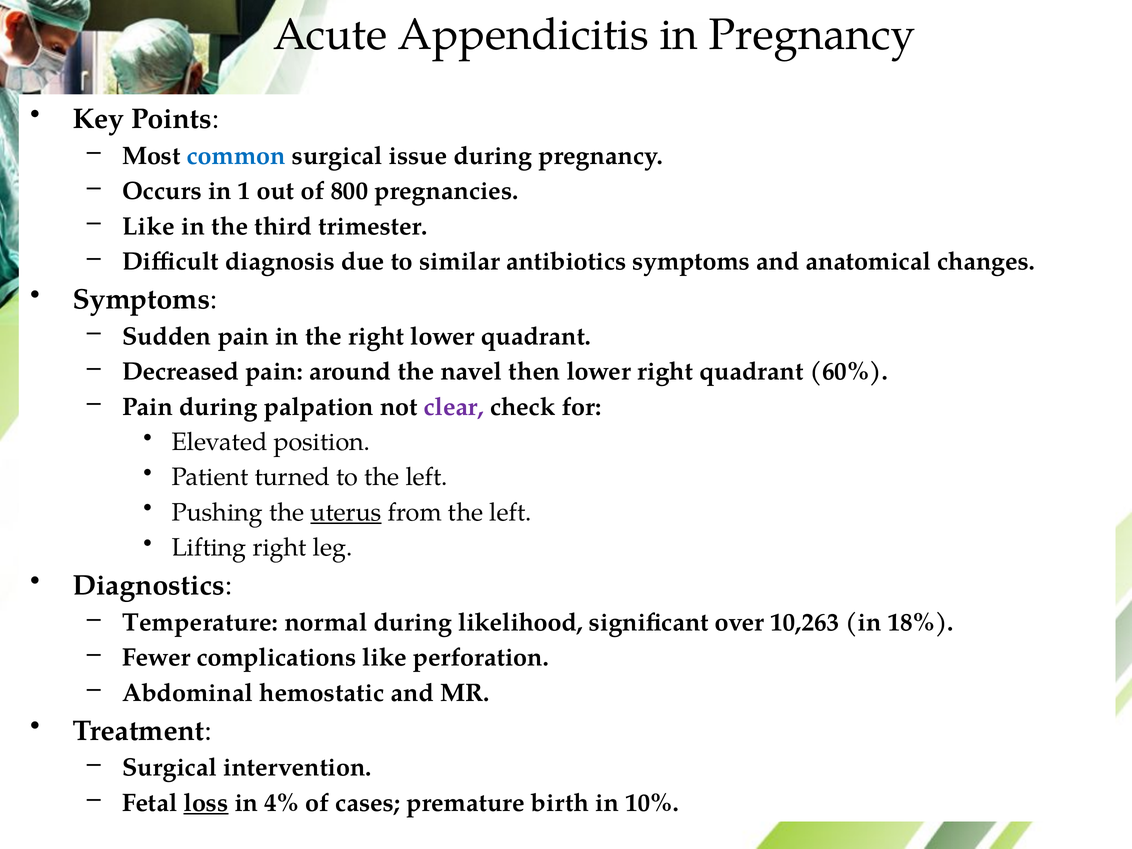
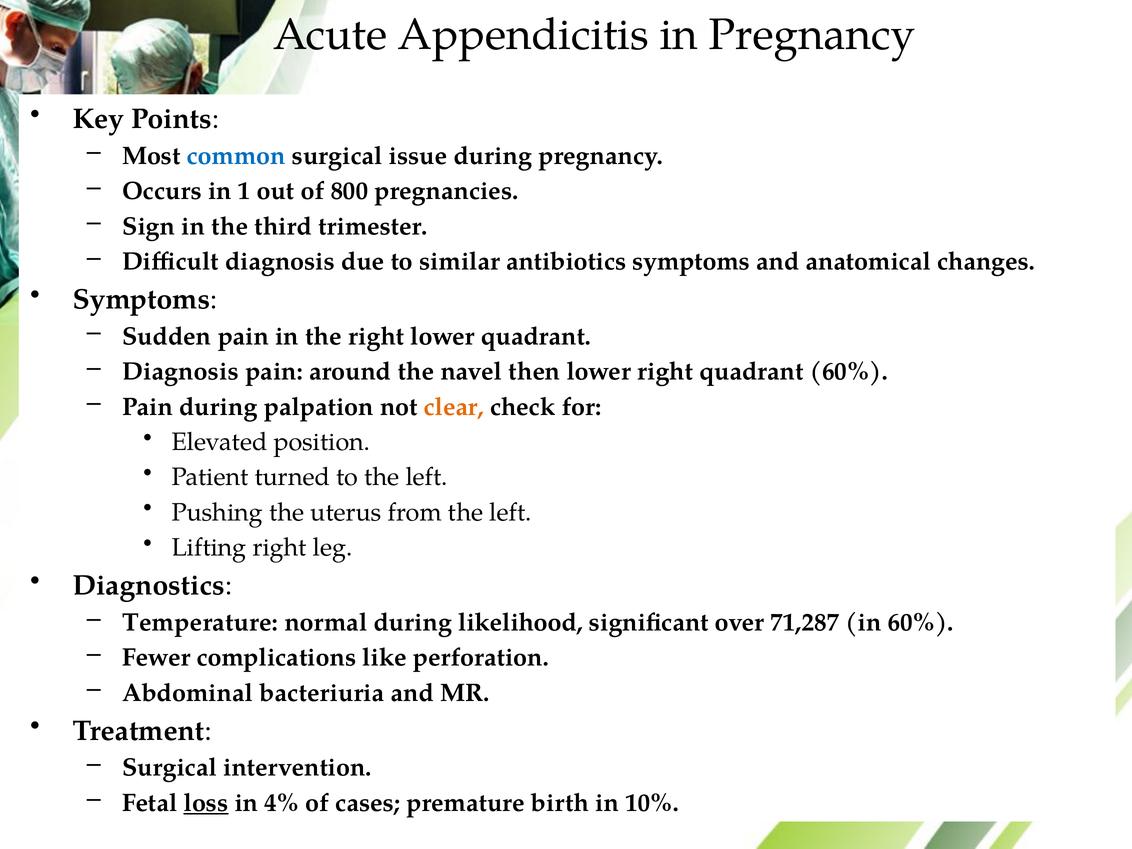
Like at (149, 226): Like -> Sign
Decreased at (181, 372): Decreased -> Diagnosis
clear colour: purple -> orange
uterus underline: present -> none
10,263: 10,263 -> 71,287
in 18%: 18% -> 60%
hemostatic: hemostatic -> bacteriuria
